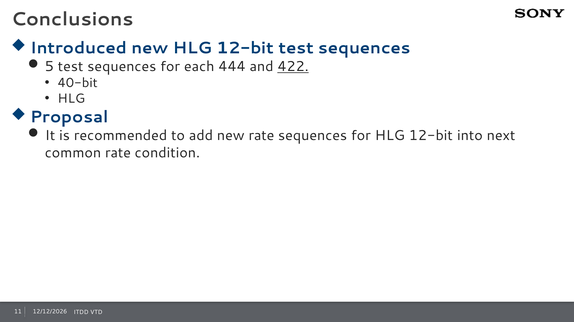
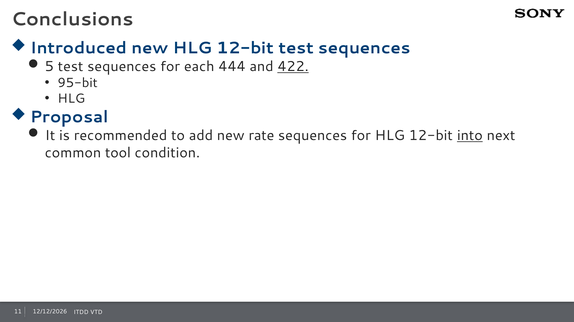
40-bit: 40-bit -> 95-bit
into underline: none -> present
common rate: rate -> tool
